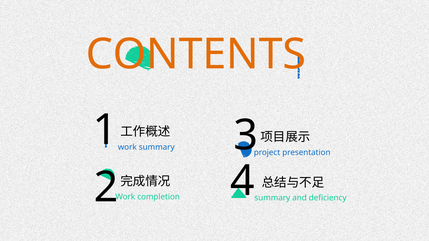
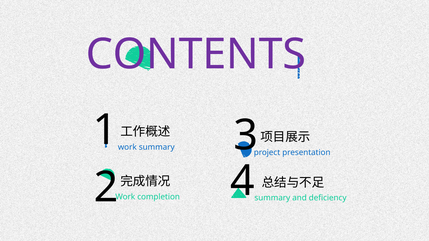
CONTENTS colour: orange -> purple
